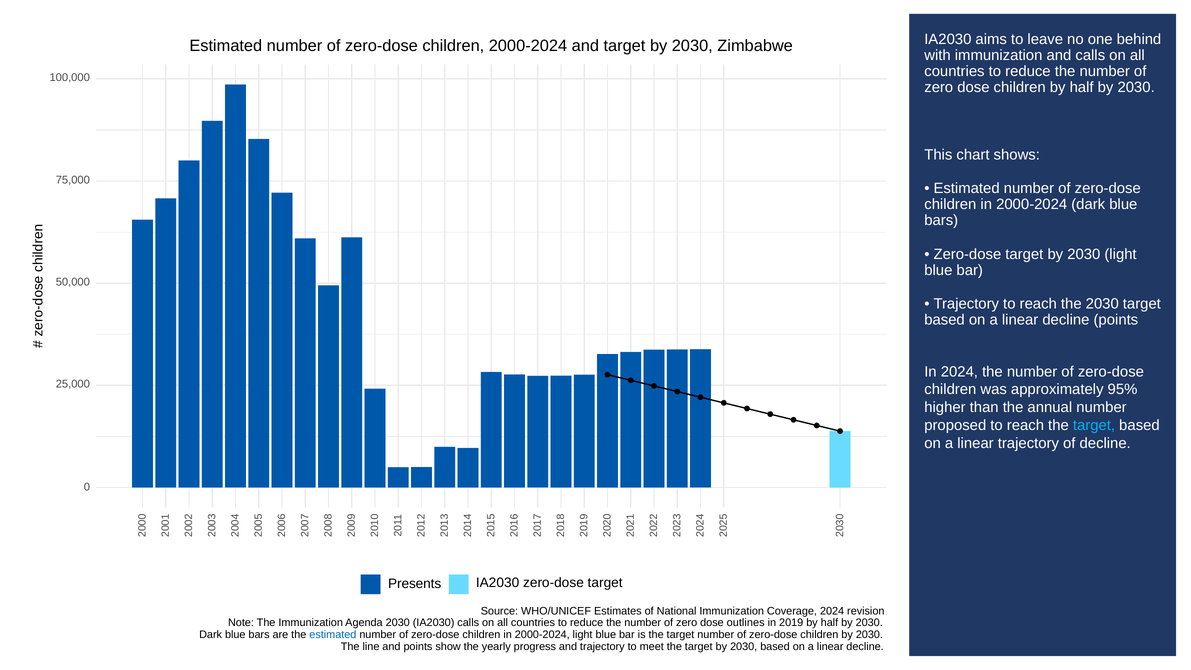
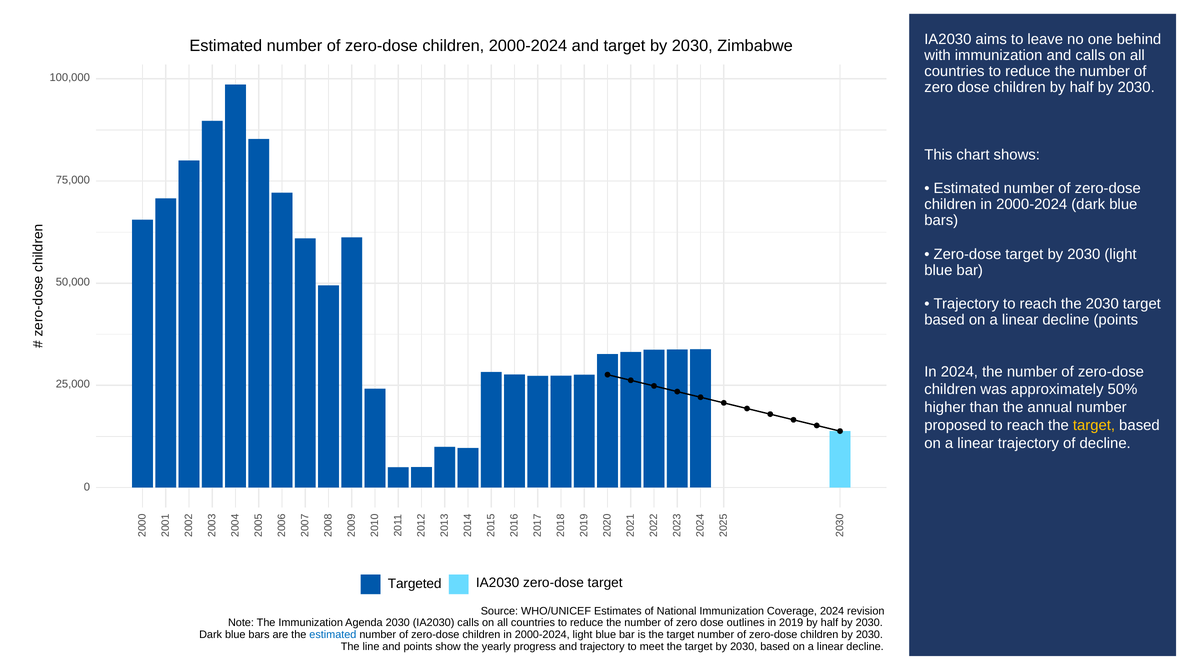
95%: 95% -> 50%
target at (1094, 425) colour: light blue -> yellow
Presents: Presents -> Targeted
